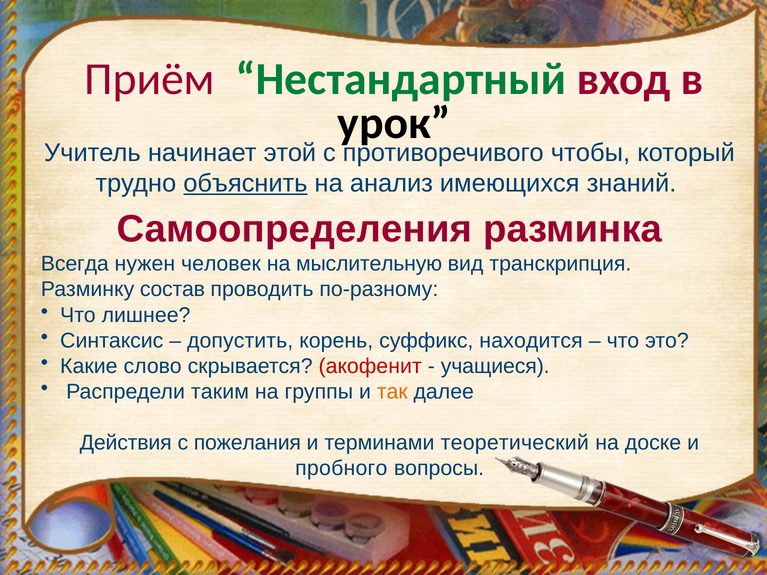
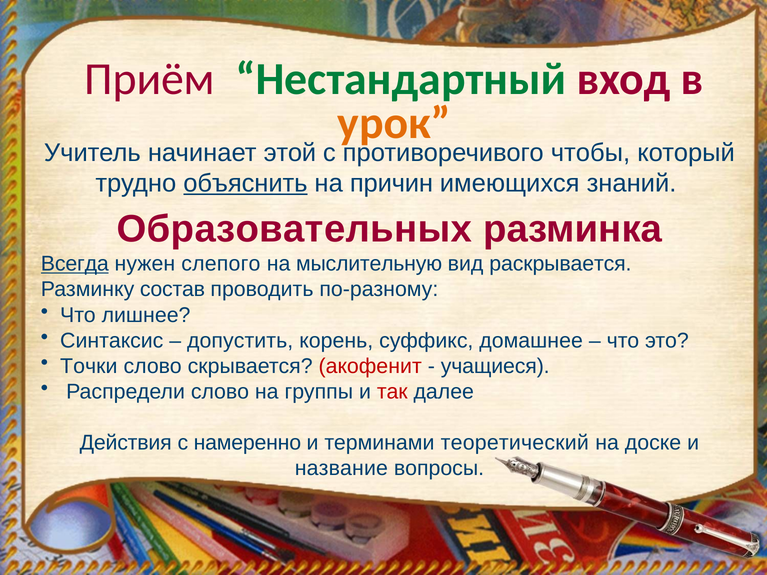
урок colour: black -> orange
анализ: анализ -> причин
Самоопределения: Самоопределения -> Образовательных
Всегда underline: none -> present
человек: человек -> слепого
транскрипция: транскрипция -> раскрывается
находится: находится -> домашнее
Какие: Какие -> Точки
Распредели таким: таким -> слово
так colour: orange -> red
пожелания: пожелания -> намеренно
пробного: пробного -> название
